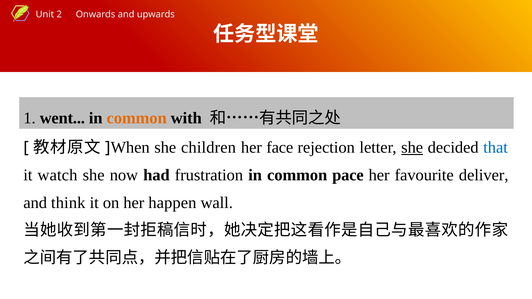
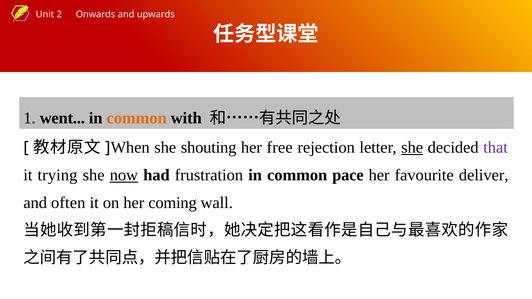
children: children -> shouting
face: face -> free
that colour: blue -> purple
watch: watch -> trying
now underline: none -> present
think: think -> often
happen: happen -> coming
